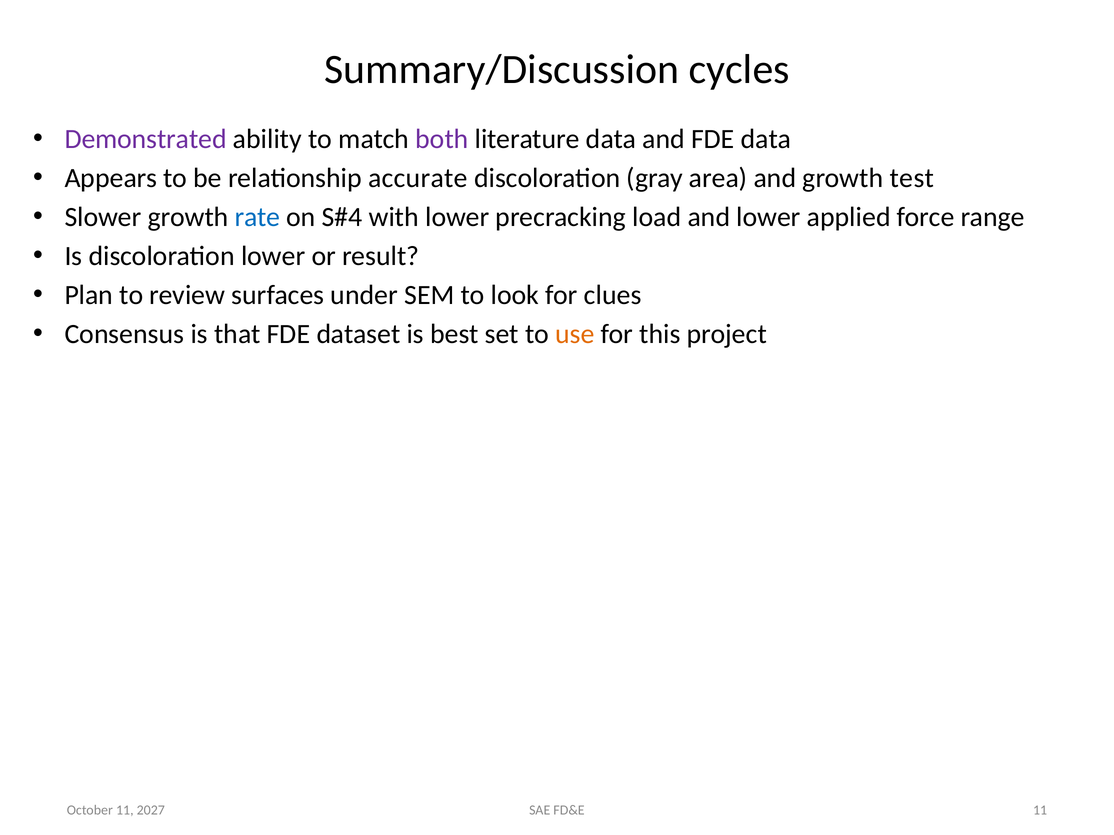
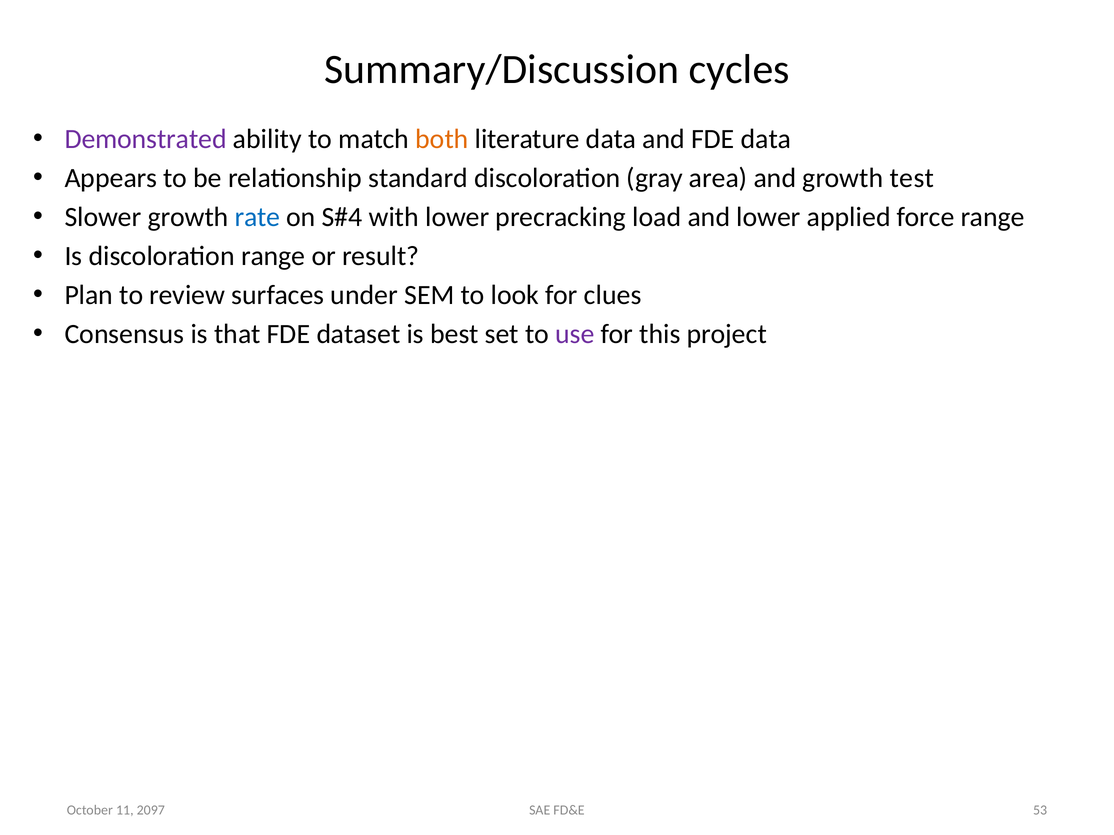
both colour: purple -> orange
accurate: accurate -> standard
discoloration lower: lower -> range
use colour: orange -> purple
2027: 2027 -> 2097
FD&E 11: 11 -> 53
